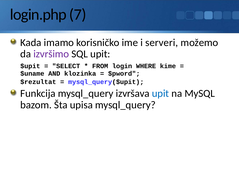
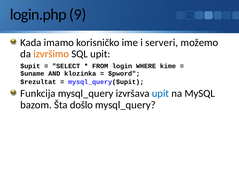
7: 7 -> 9
izvršimo colour: purple -> orange
upisa: upisa -> došlo
